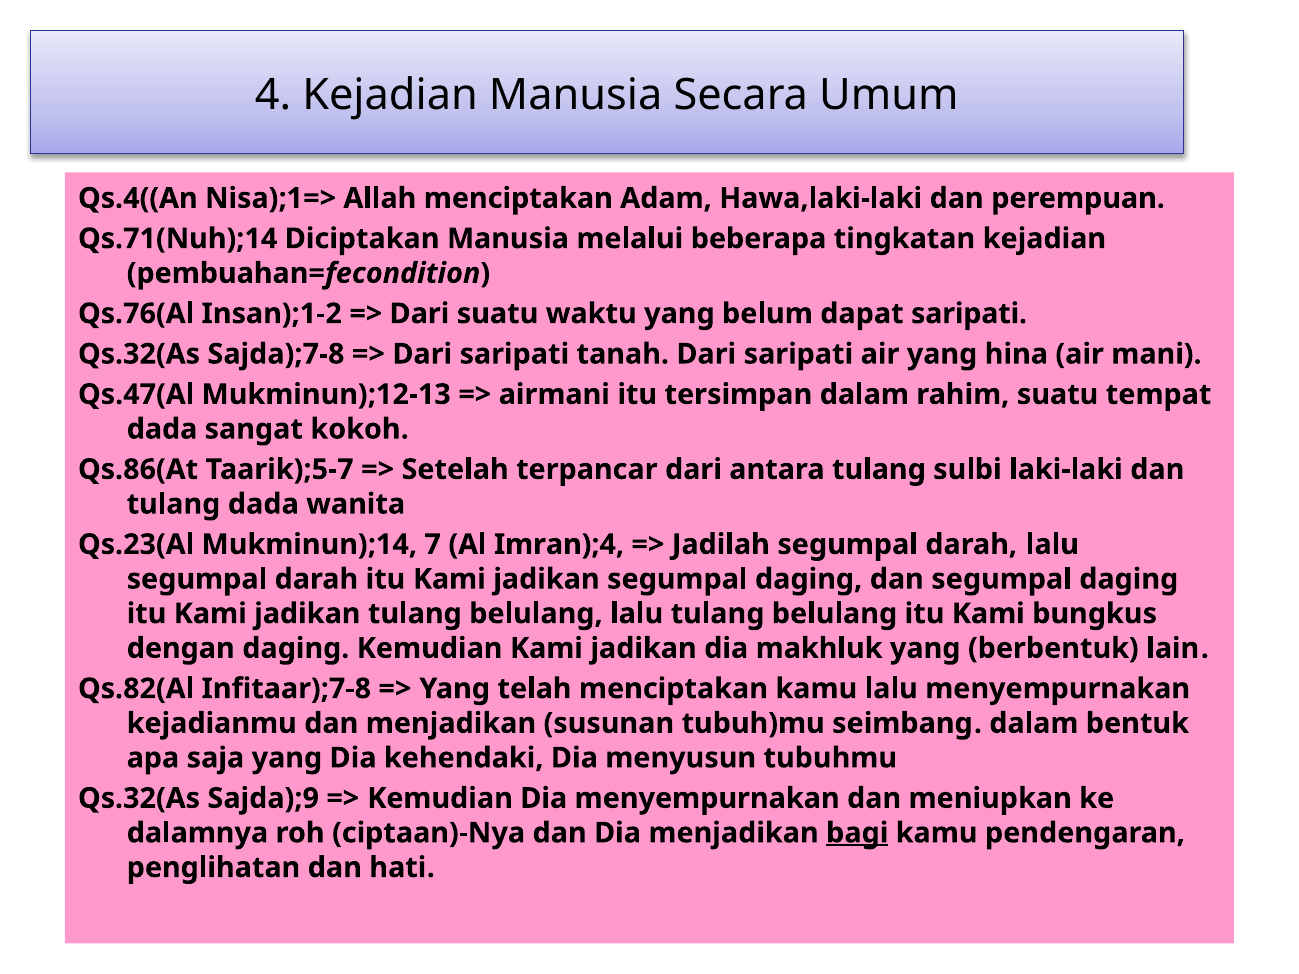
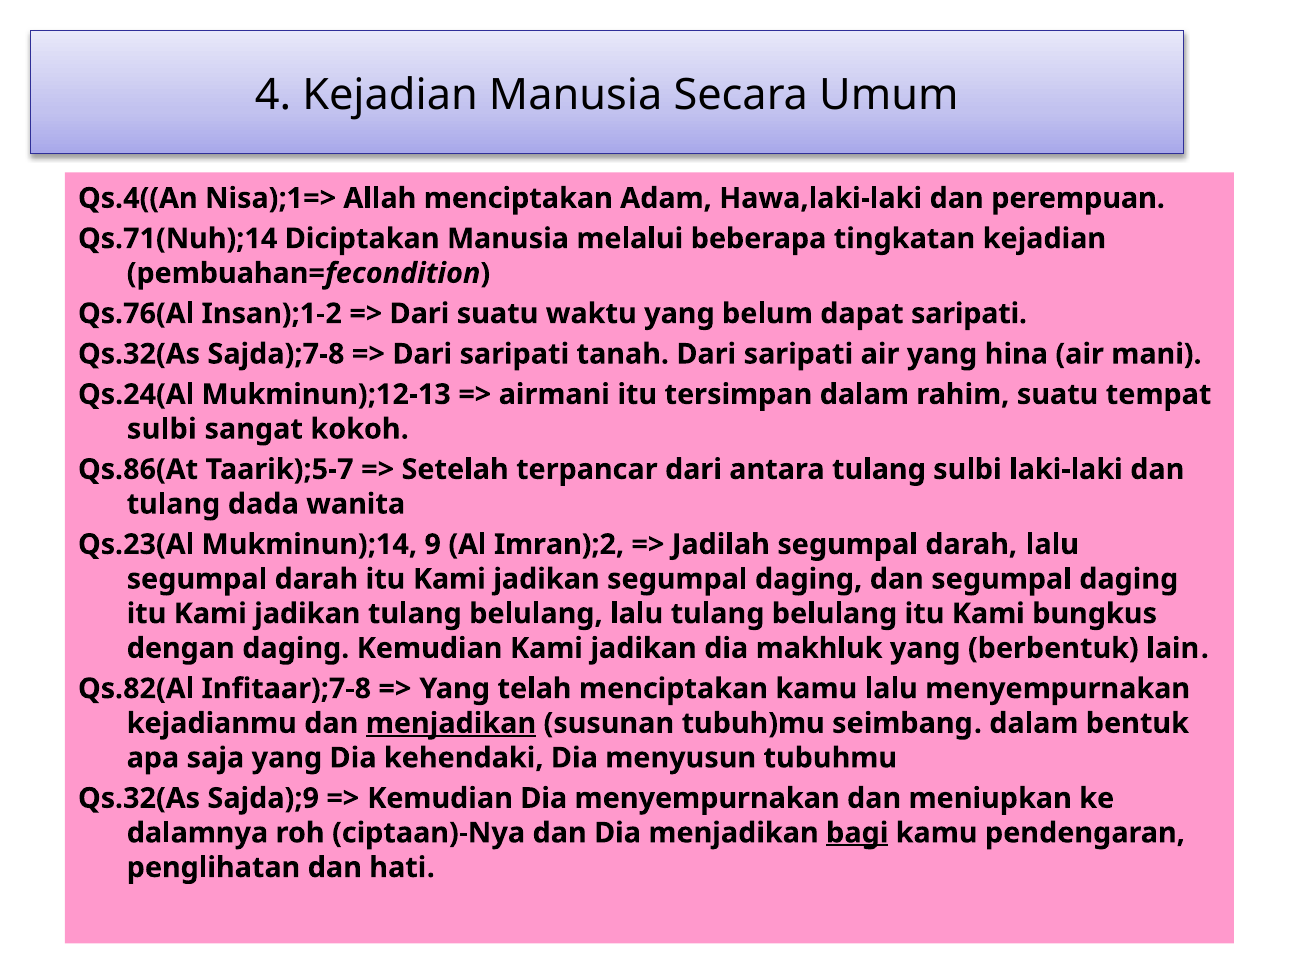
Qs.47(Al: Qs.47(Al -> Qs.24(Al
dada at (162, 429): dada -> sulbi
7: 7 -> 9
Imran);4: Imran);4 -> Imran);2
menjadikan at (451, 723) underline: none -> present
